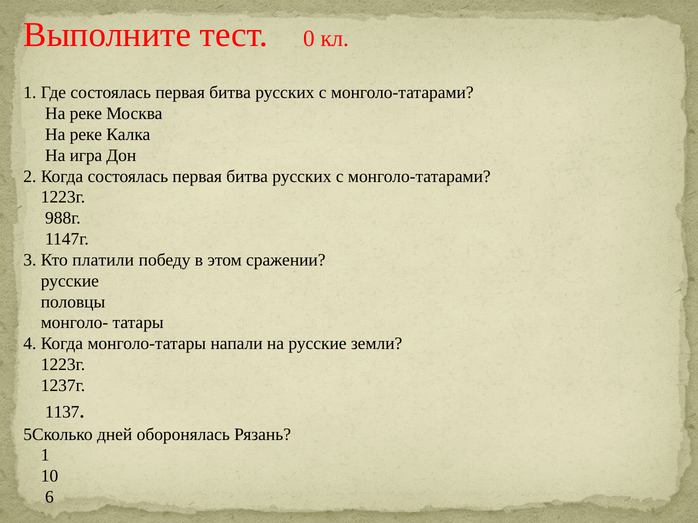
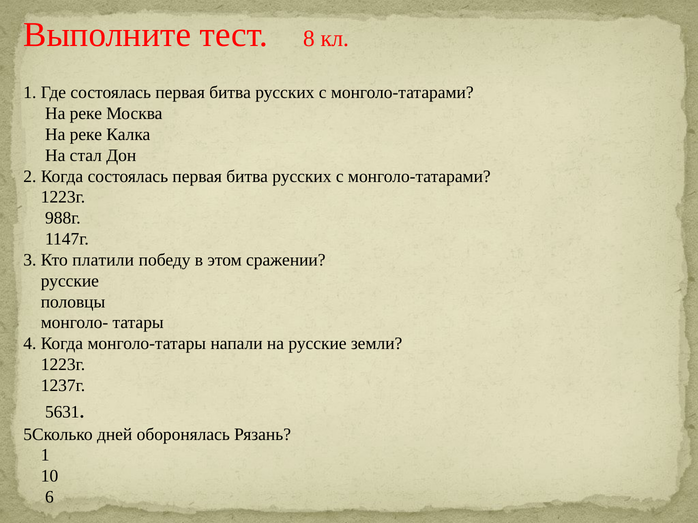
0: 0 -> 8
игра: игра -> стал
1137: 1137 -> 5631
